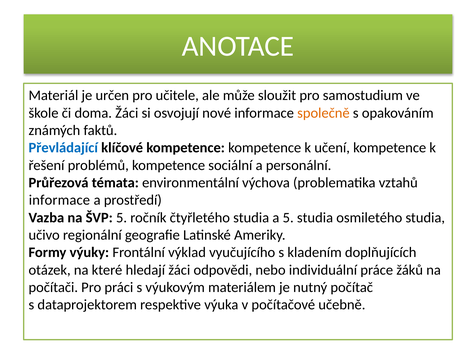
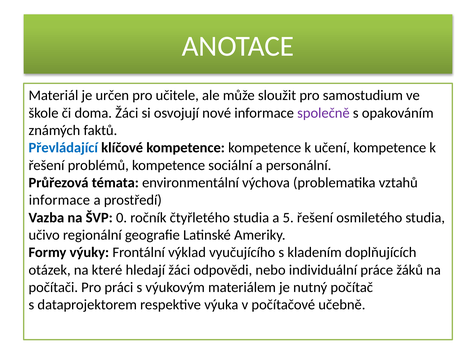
společně colour: orange -> purple
ŠVP 5: 5 -> 0
5 studia: studia -> řešení
